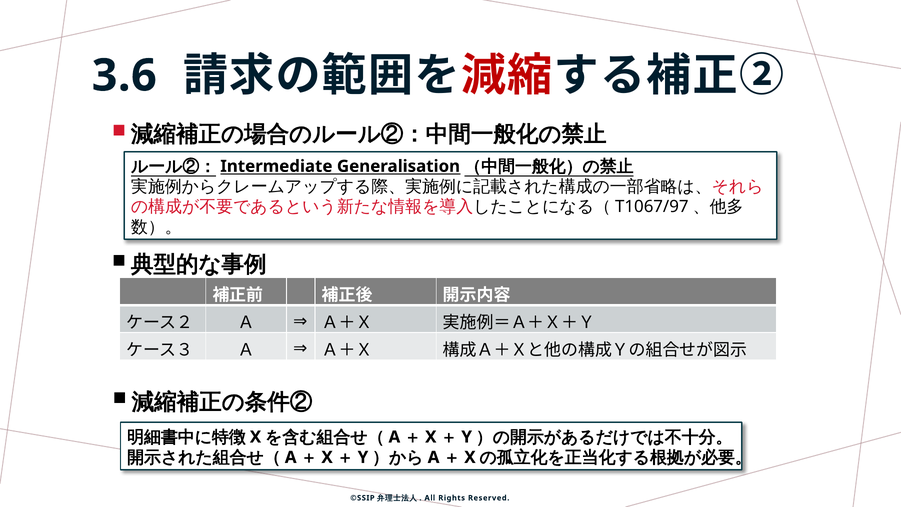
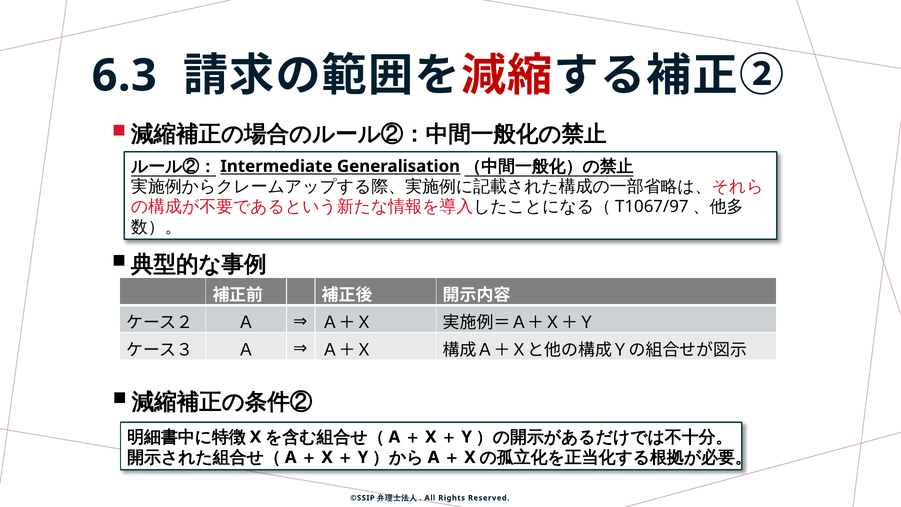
3.6: 3.6 -> 6.3
